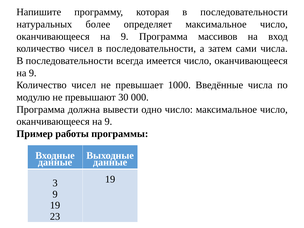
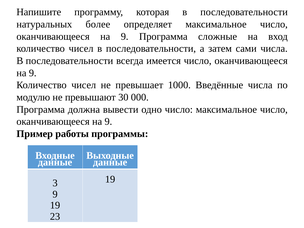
массивов: массивов -> сложные
